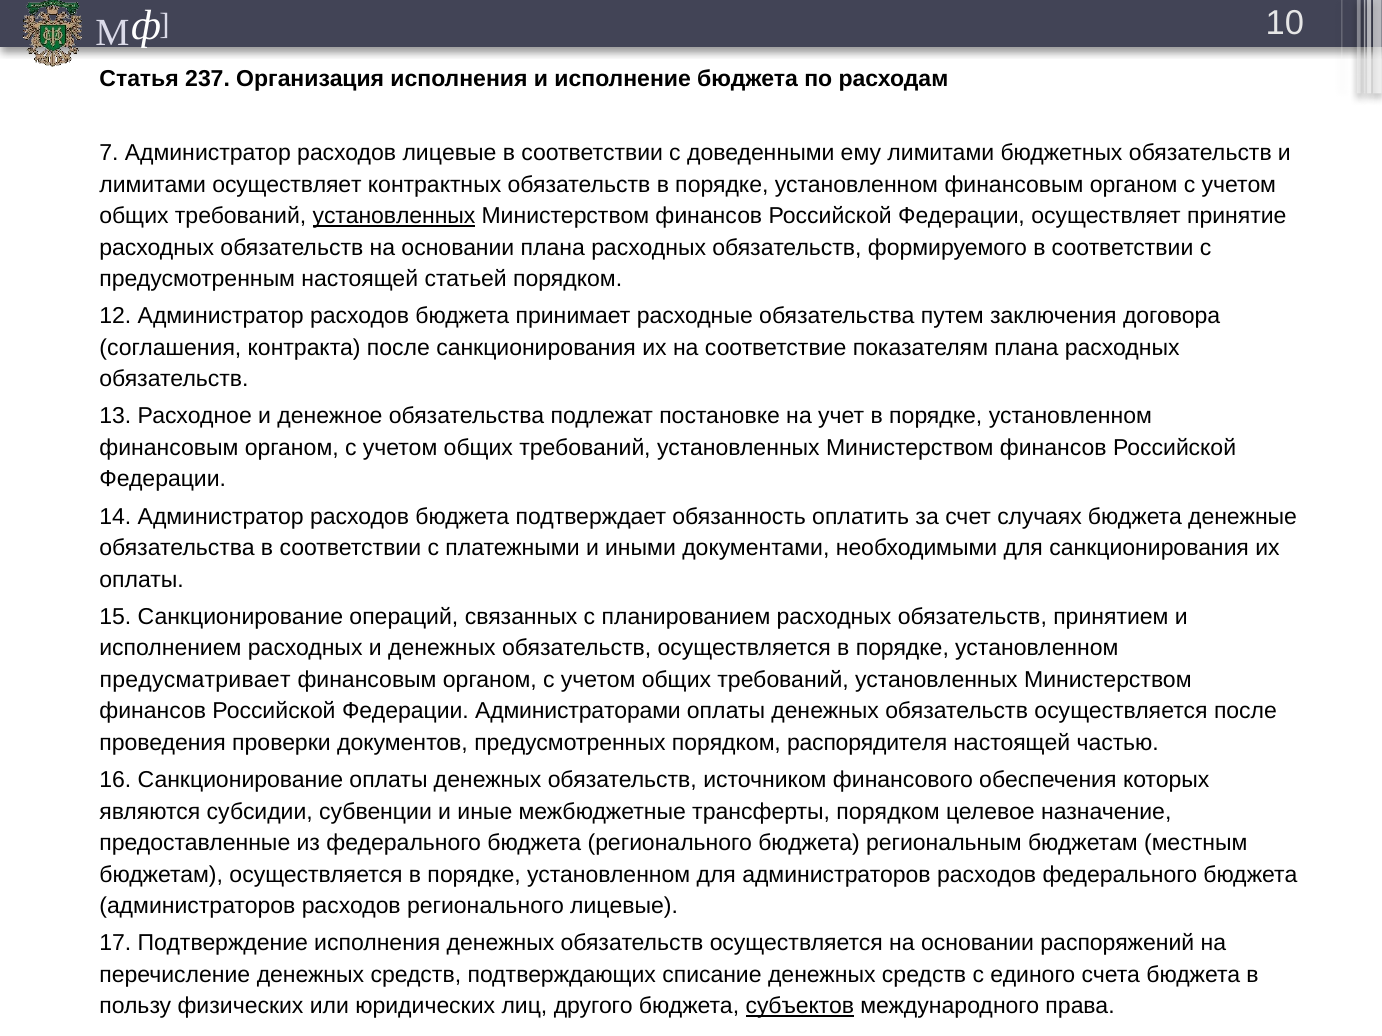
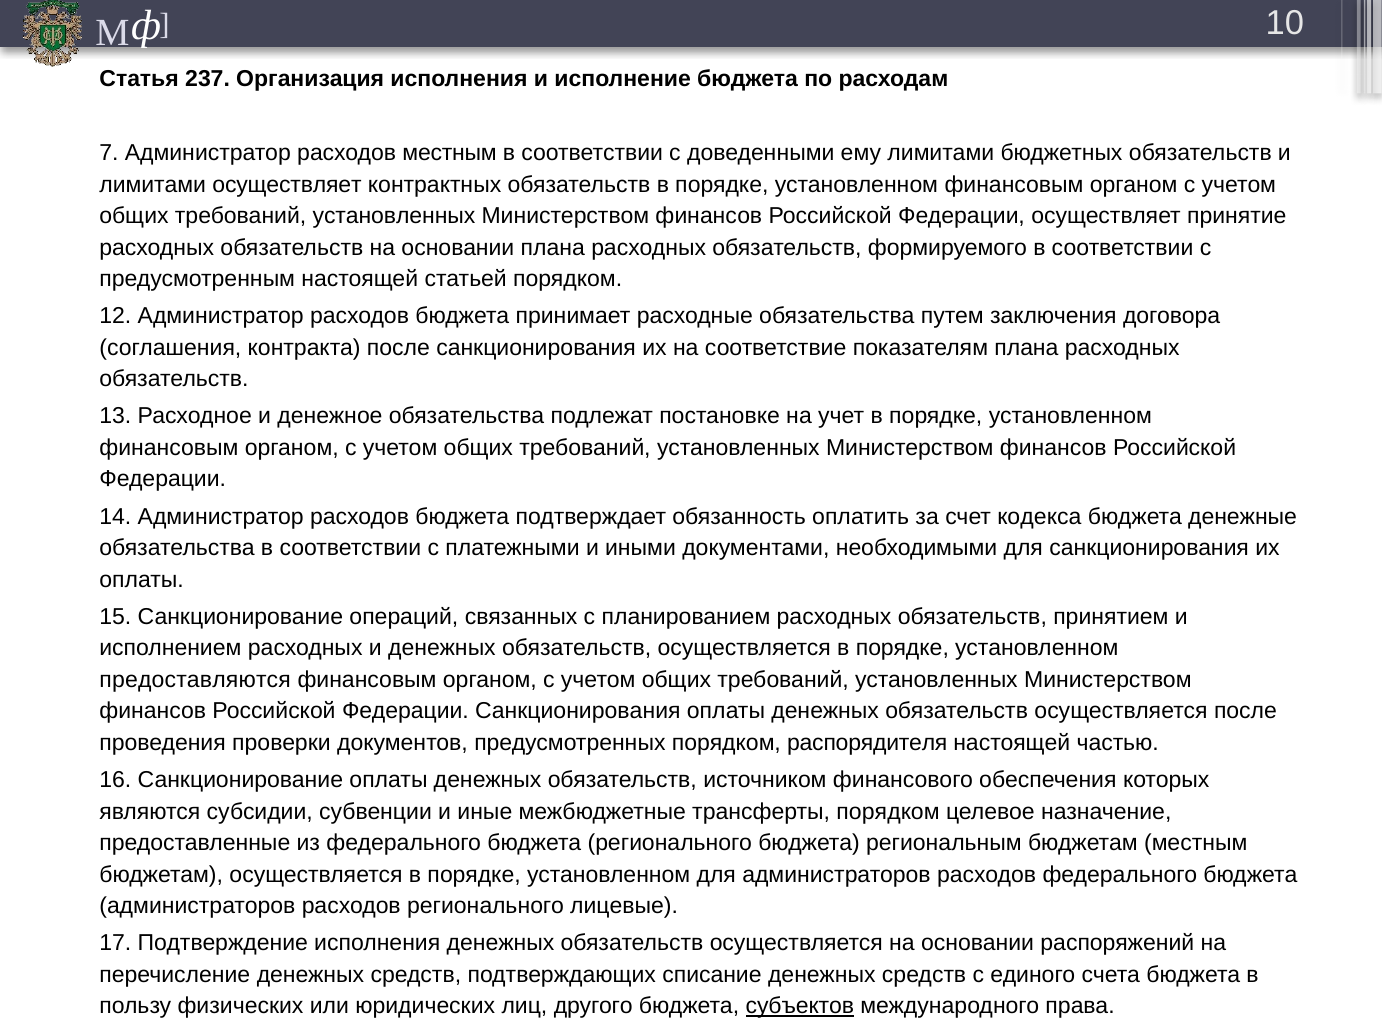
расходов лицевые: лицевые -> местным
установленных at (394, 216) underline: present -> none
случаях: случаях -> кодекса
предусматривает: предусматривает -> предоставляются
Федерации Администраторами: Администраторами -> Санкционирования
